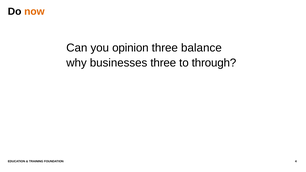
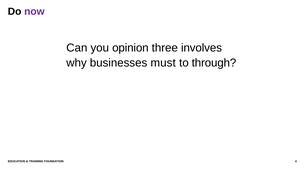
now colour: orange -> purple
balance: balance -> involves
businesses three: three -> must
